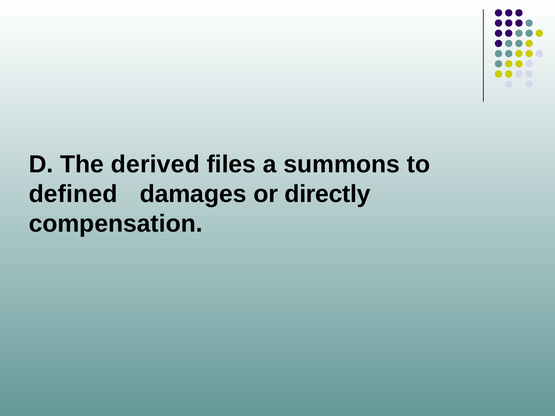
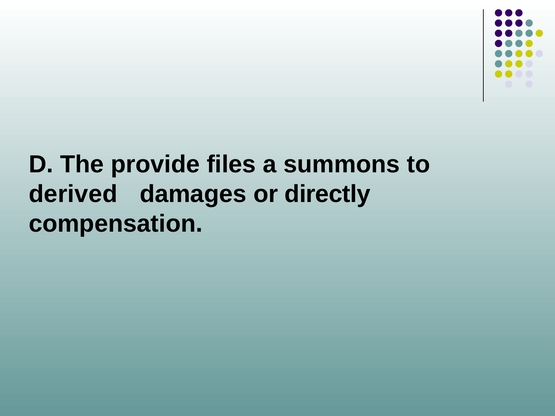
derived: derived -> provide
defined: defined -> derived
